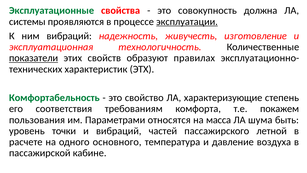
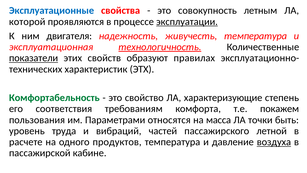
Эксплуатационные colour: green -> blue
должна: должна -> летным
системы: системы -> которой
ним вибраций: вибраций -> двигателя
живучесть изготовление: изготовление -> температура
технологичность underline: none -> present
шума: шума -> точки
точки: точки -> труда
основного: основного -> продуктов
воздуха underline: none -> present
